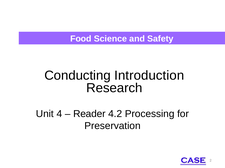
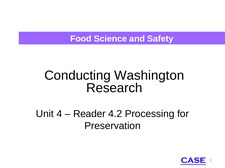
Introduction: Introduction -> Washington
